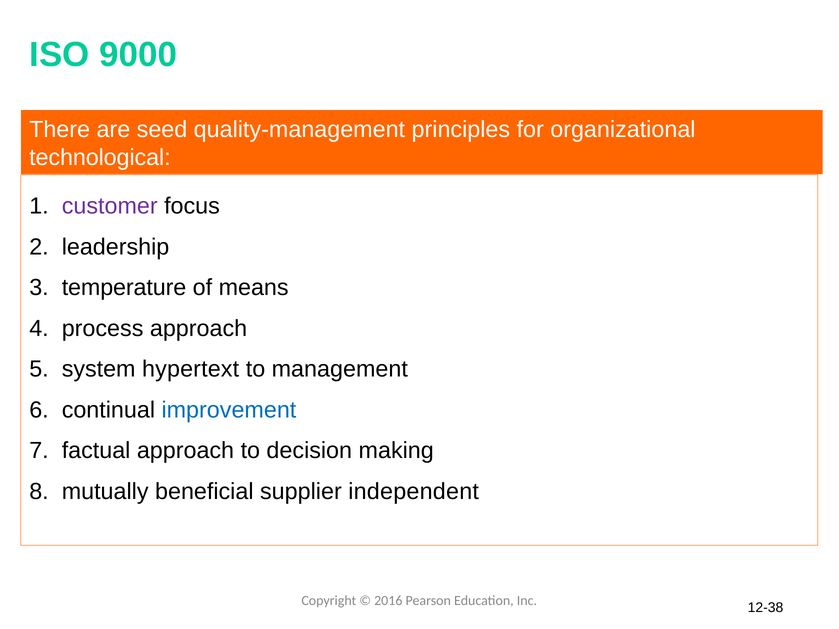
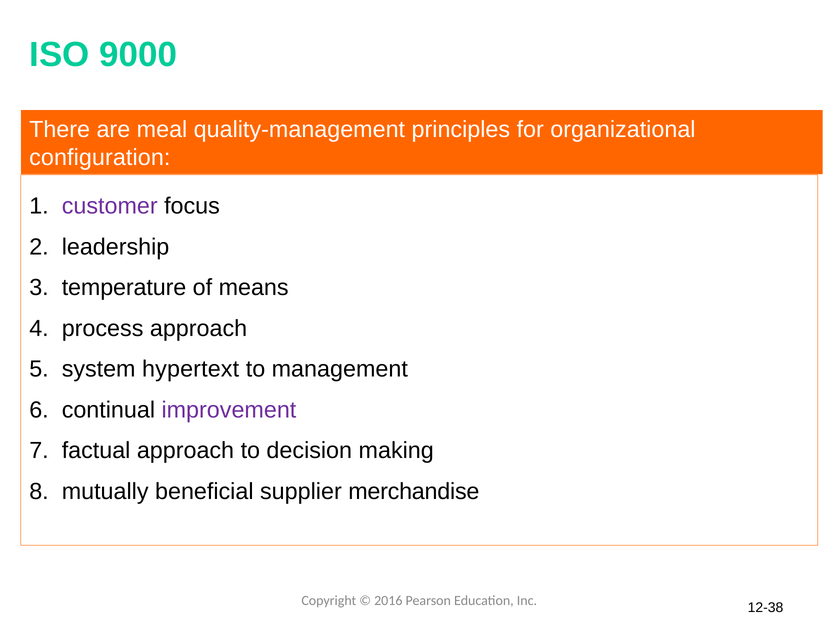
seed: seed -> meal
technological: technological -> configuration
improvement colour: blue -> purple
independent: independent -> merchandise
